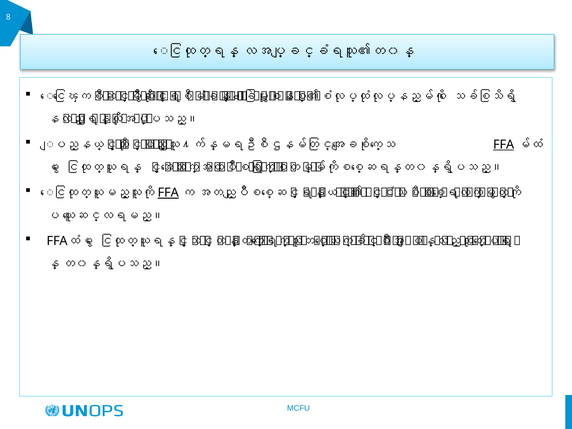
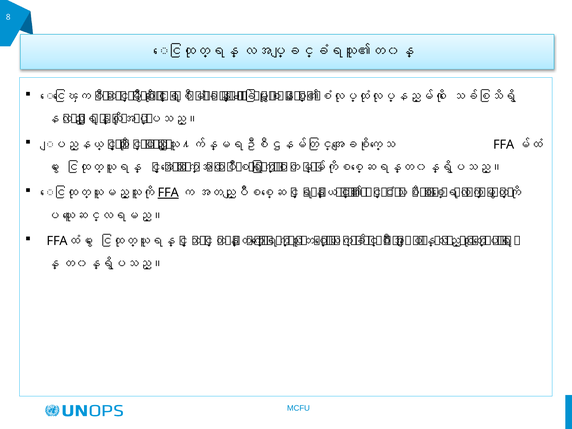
FFA at (504, 144) underline: present -> none
